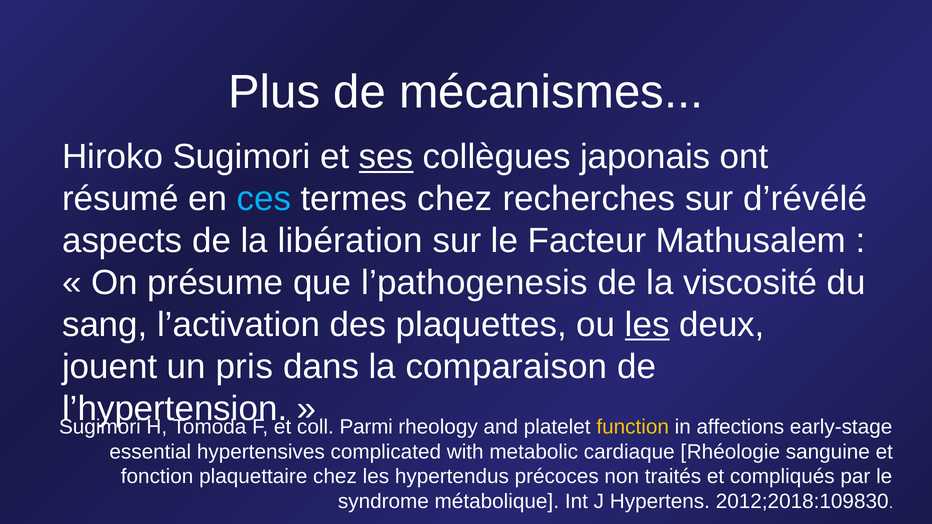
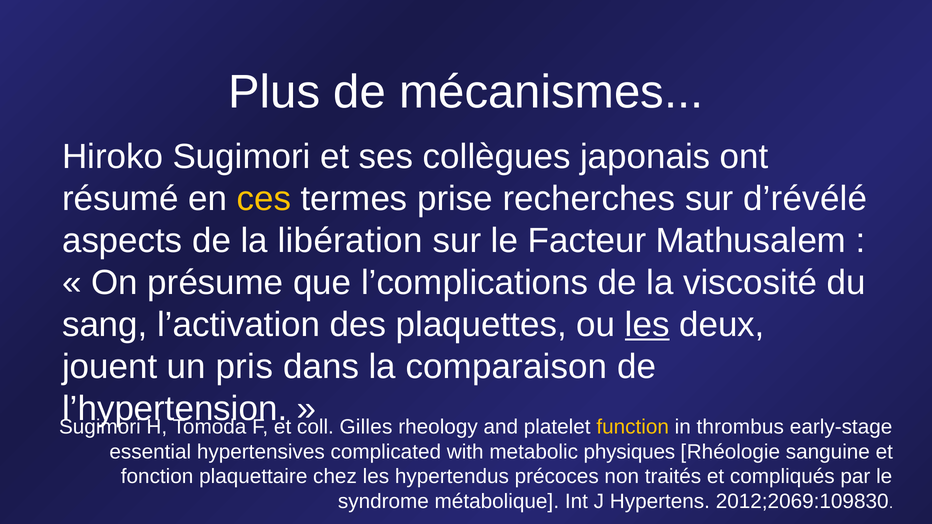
ses underline: present -> none
ces colour: light blue -> yellow
termes chez: chez -> prise
l’pathogenesis: l’pathogenesis -> l’complications
Parmi: Parmi -> Gilles
affections: affections -> thrombus
cardiaque: cardiaque -> physiques
2012;2018:109830: 2012;2018:109830 -> 2012;2069:109830
